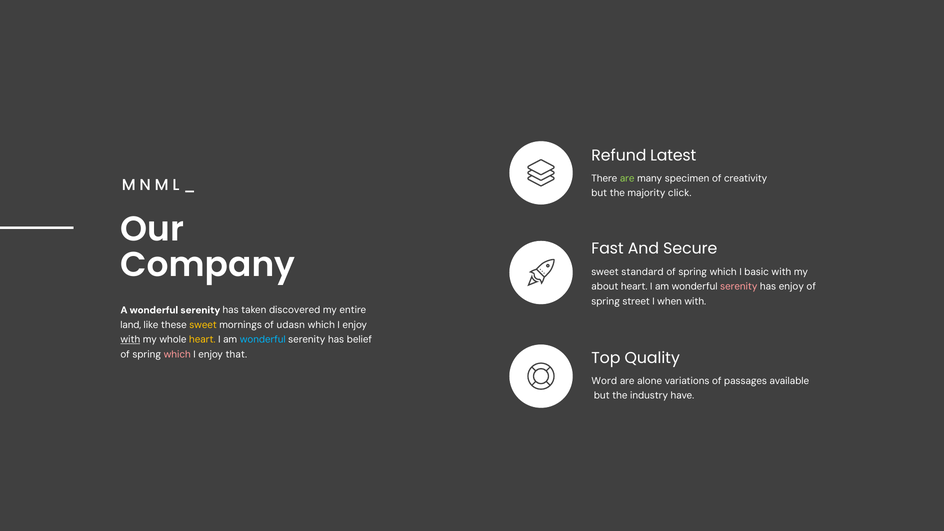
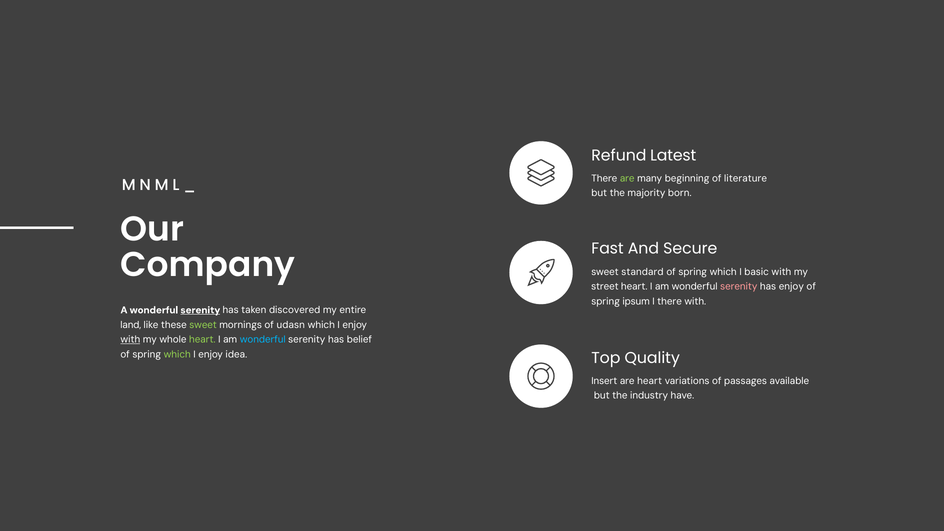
specimen: specimen -> beginning
creativity: creativity -> literature
click: click -> born
about: about -> street
street: street -> ipsum
I when: when -> there
serenity at (200, 310) underline: none -> present
sweet at (203, 325) colour: yellow -> light green
heart at (202, 340) colour: yellow -> light green
which at (177, 354) colour: pink -> light green
that: that -> idea
Word: Word -> Insert
are alone: alone -> heart
